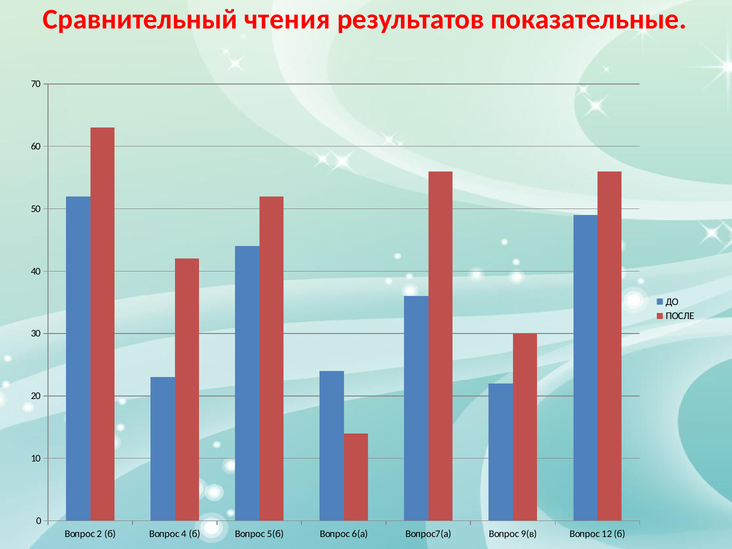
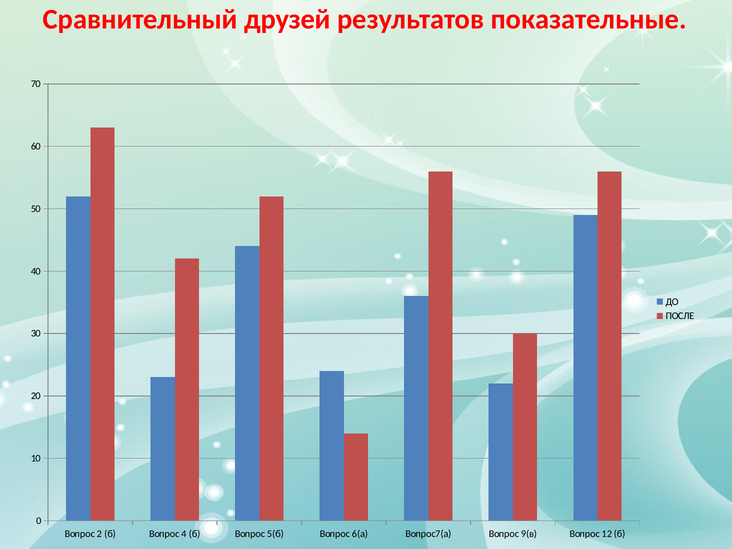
чтения: чтения -> друзей
